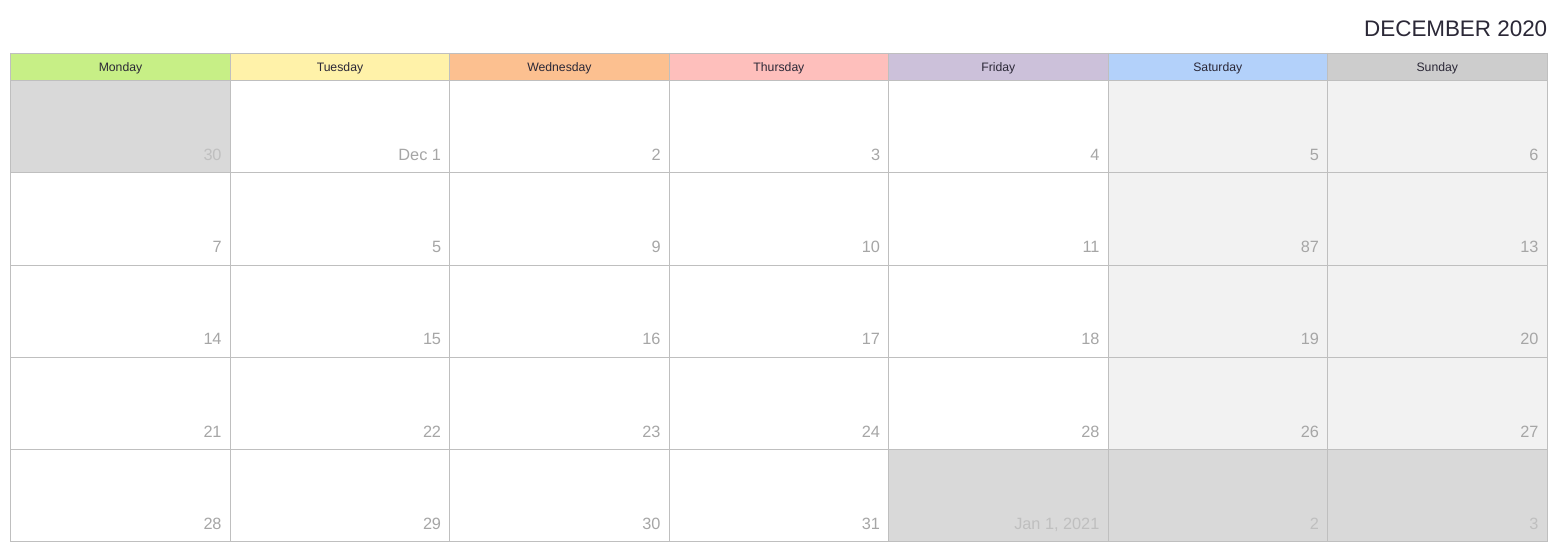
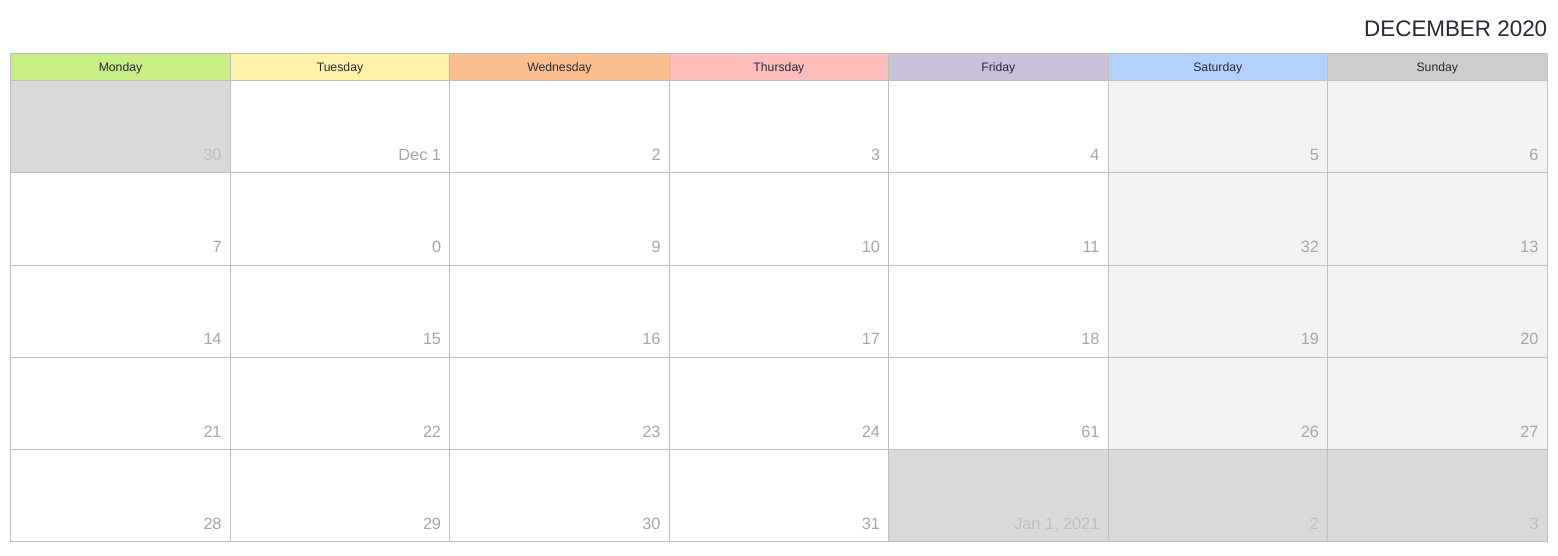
7 5: 5 -> 0
87: 87 -> 32
24 28: 28 -> 61
